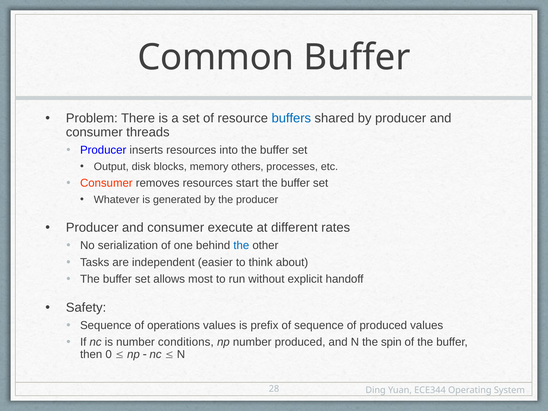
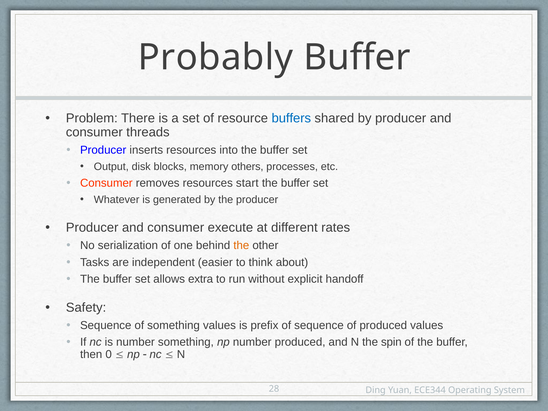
Common: Common -> Probably
the at (241, 245) colour: blue -> orange
most: most -> extra
of operations: operations -> something
number conditions: conditions -> something
